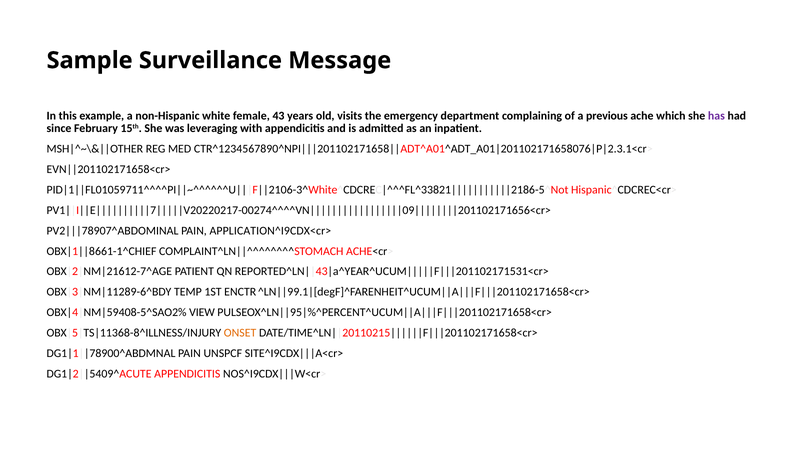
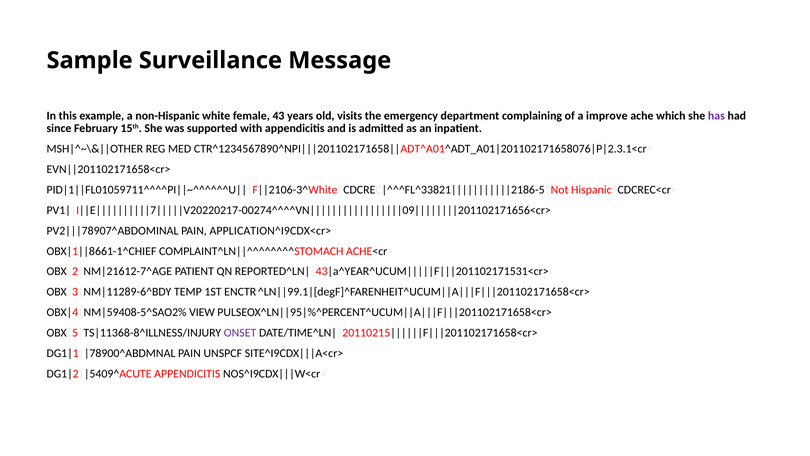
previous: previous -> improve
leveraging: leveraging -> supported
ONSET colour: orange -> purple
